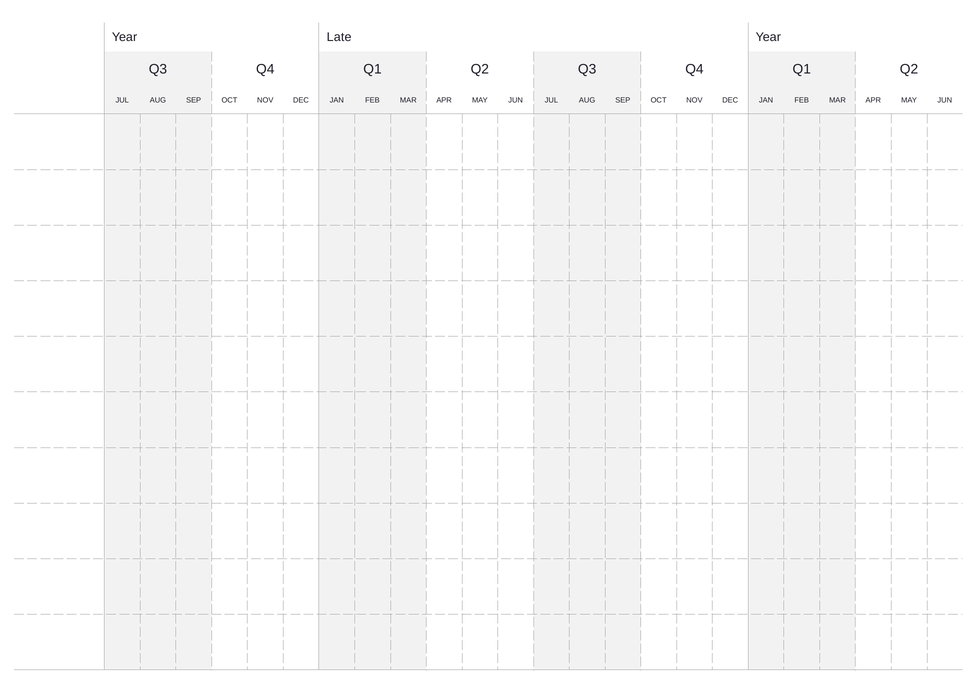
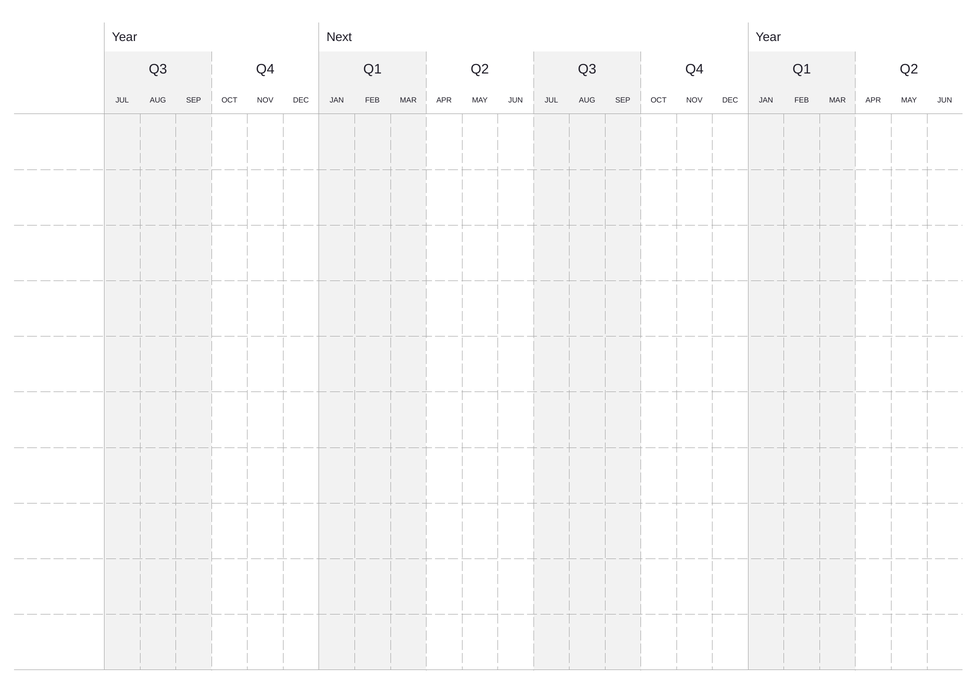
Late: Late -> Next
